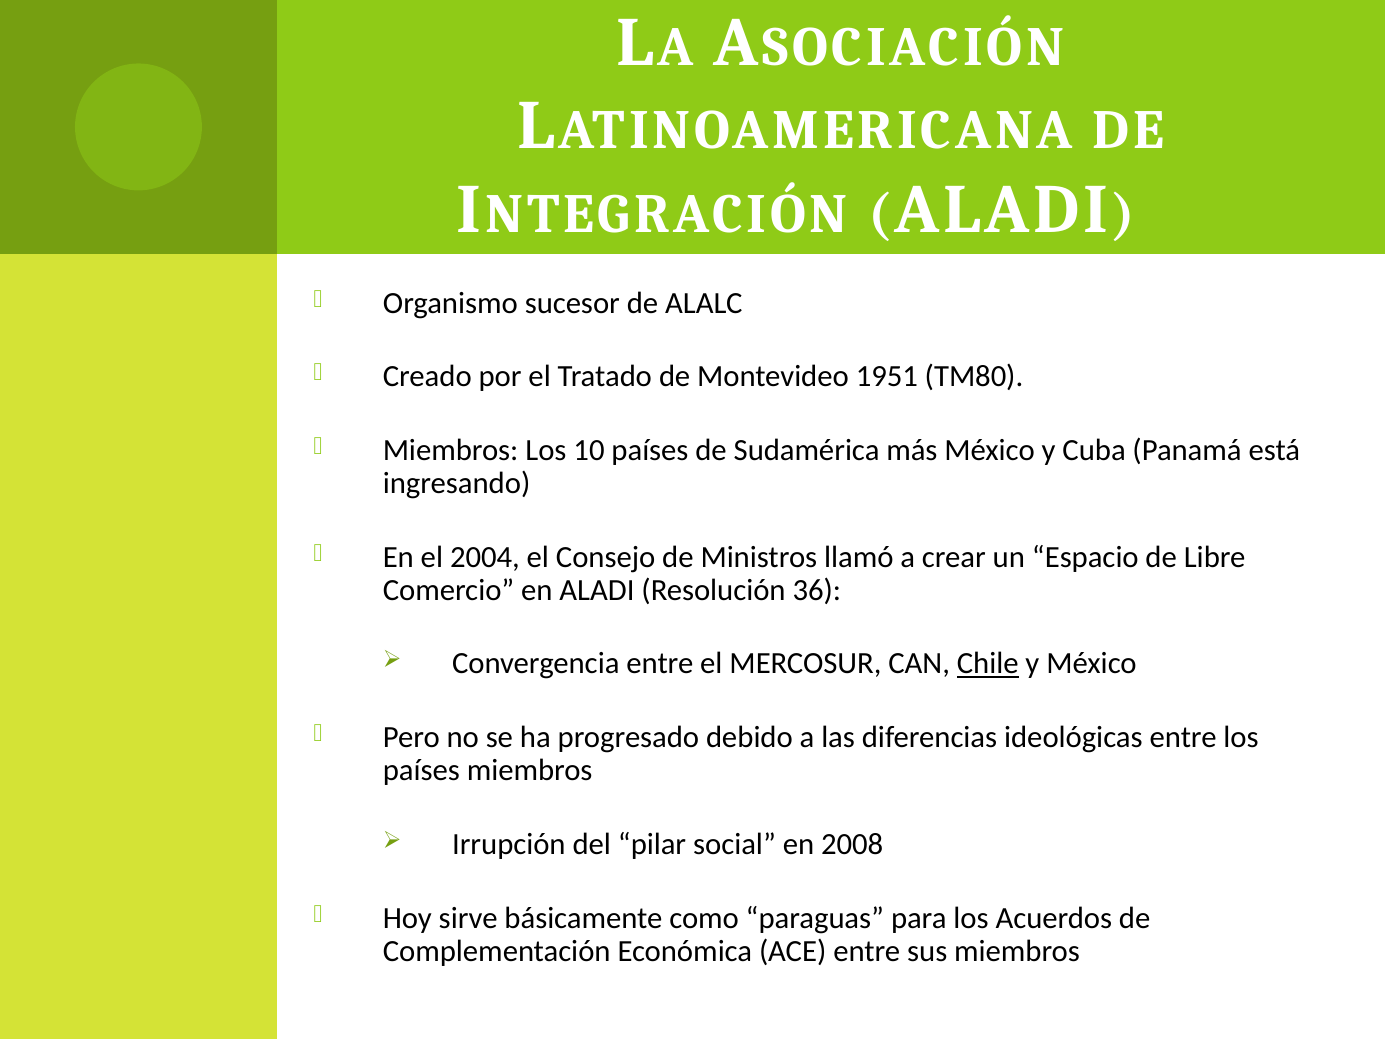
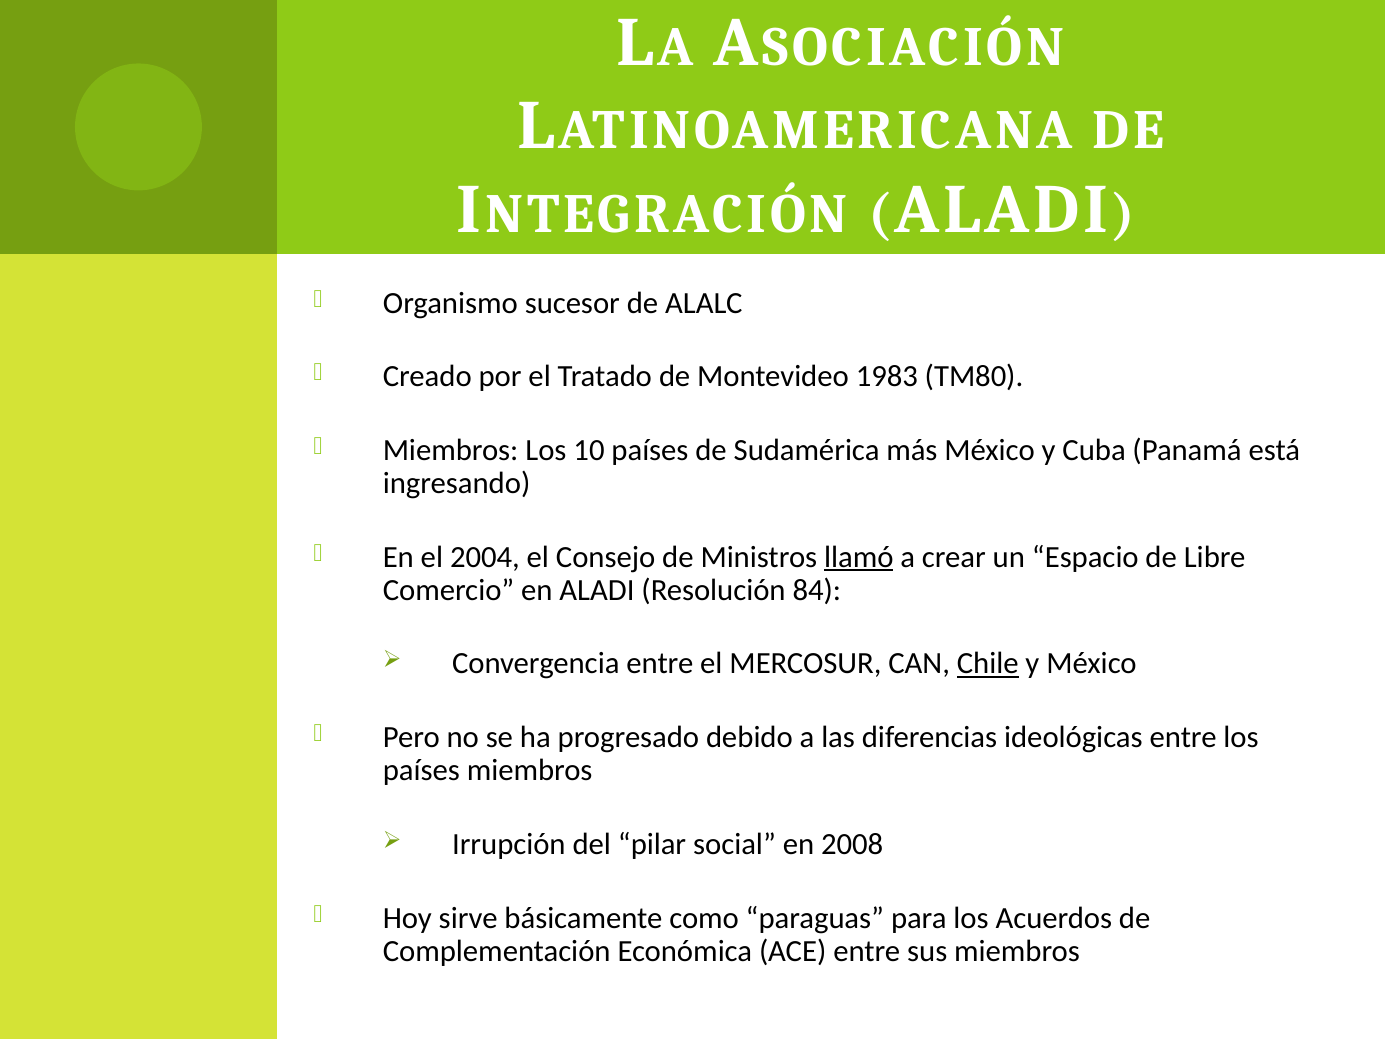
1951: 1951 -> 1983
llamó underline: none -> present
36: 36 -> 84
